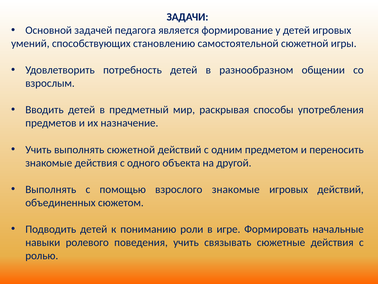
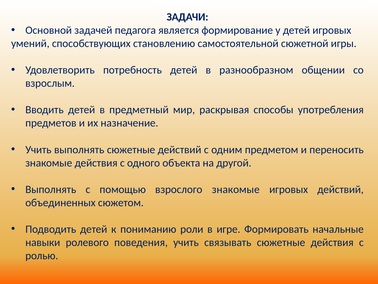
выполнять сюжетной: сюжетной -> сюжетные
